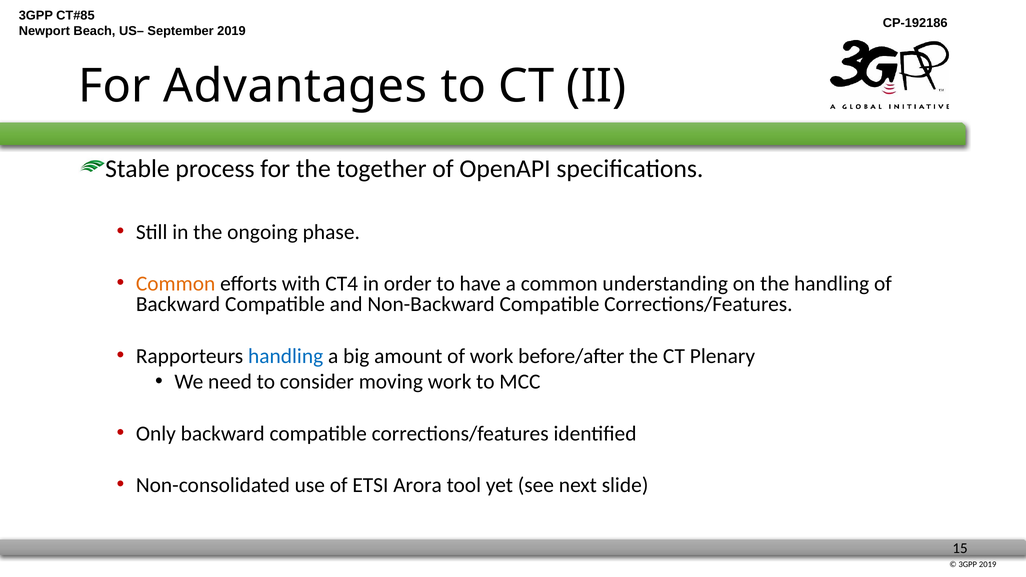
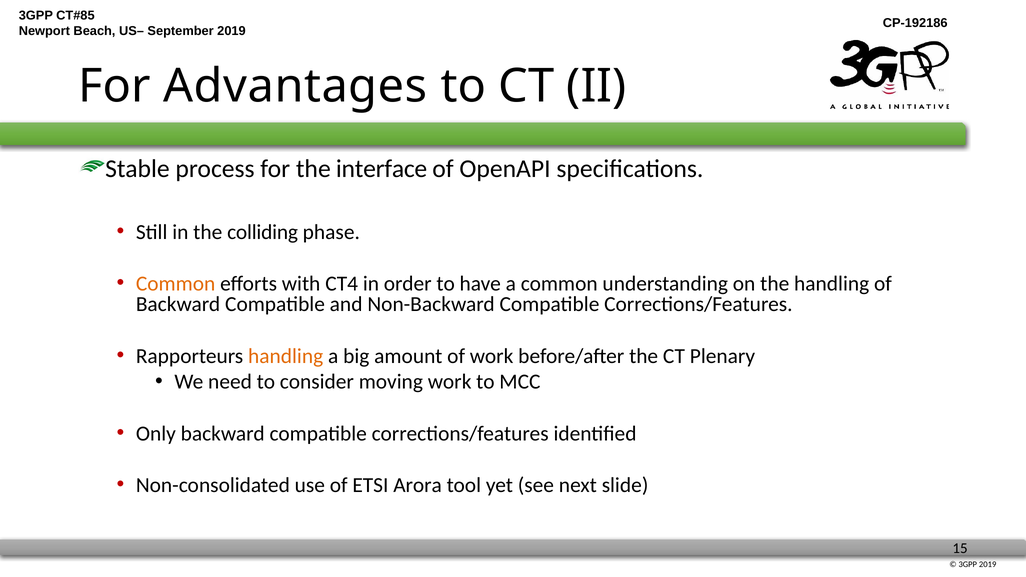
together: together -> interface
ongoing: ongoing -> colliding
handling at (286, 356) colour: blue -> orange
